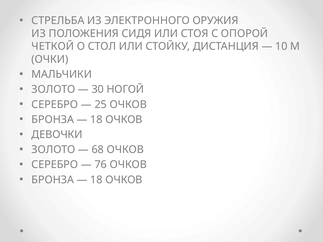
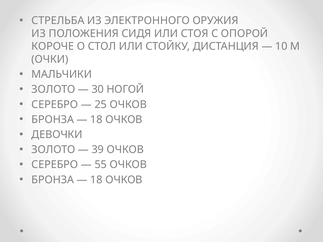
ЧЕТКОЙ: ЧЕТКОЙ -> КОРОЧЕ
68: 68 -> 39
76: 76 -> 55
